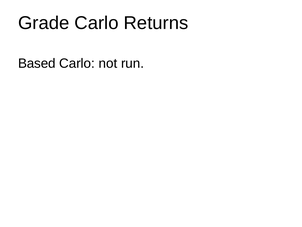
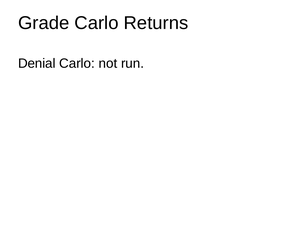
Based: Based -> Denial
